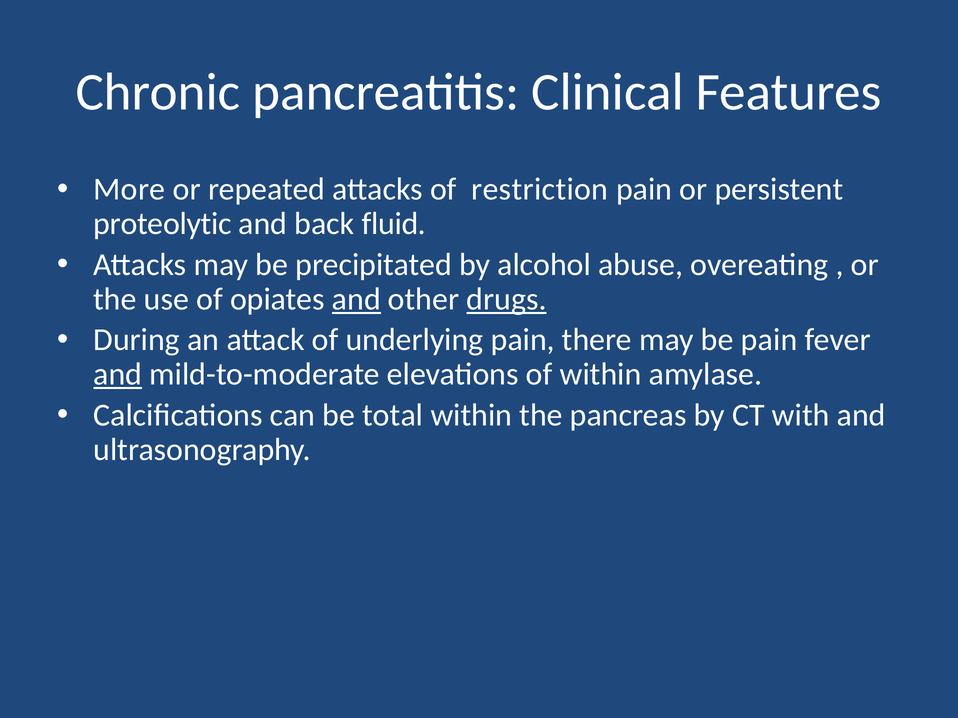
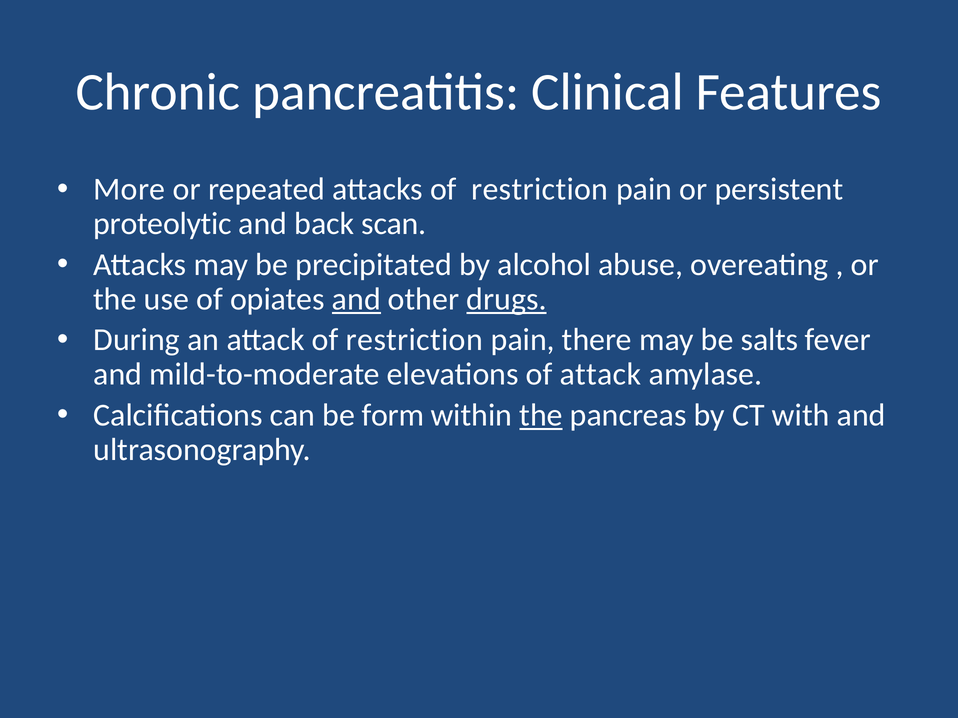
fluid: fluid -> scan
attack of underlying: underlying -> restriction
be pain: pain -> salts
and at (118, 375) underline: present -> none
of within: within -> attack
total: total -> form
the at (541, 415) underline: none -> present
